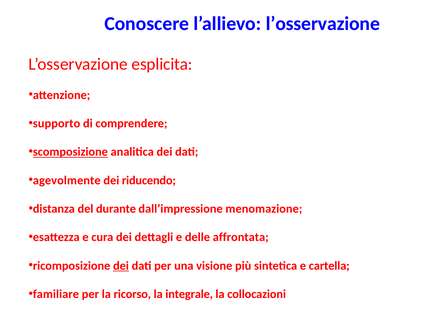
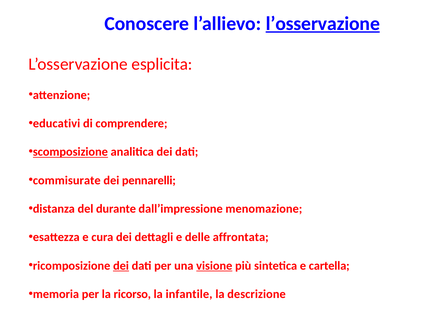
l’osservazione at (323, 24) underline: none -> present
supporto: supporto -> educativi
agevolmente: agevolmente -> commisurate
riducendo: riducendo -> pennarelli
visione underline: none -> present
familiare: familiare -> memoria
integrale: integrale -> infantile
collocazioni: collocazioni -> descrizione
